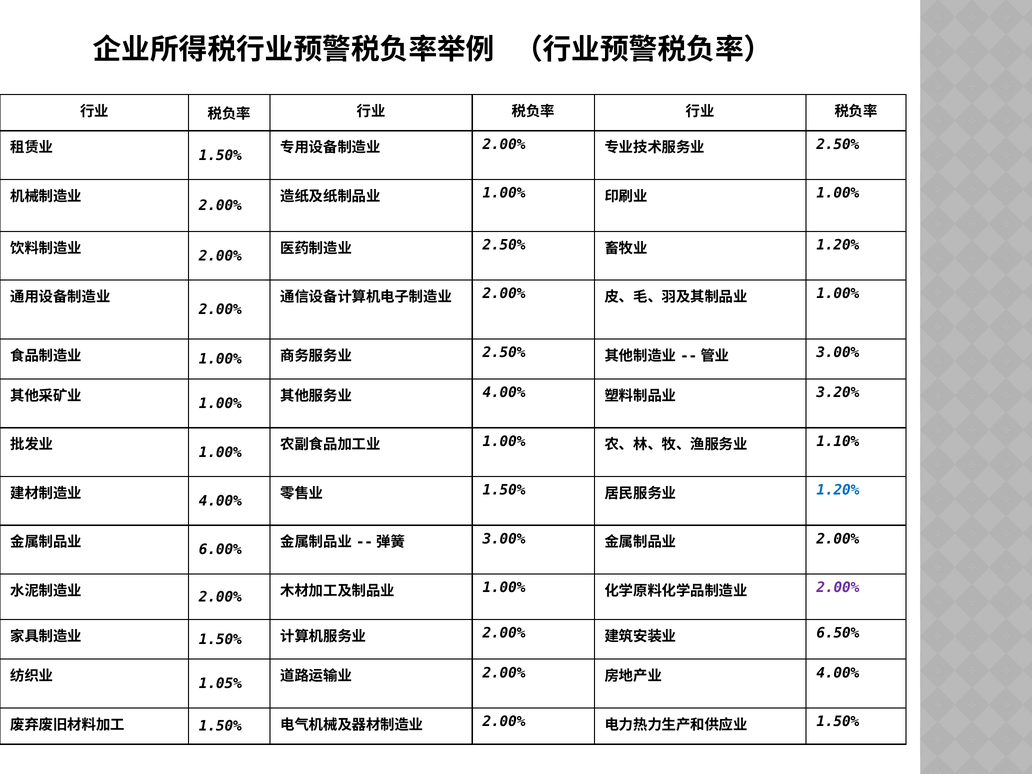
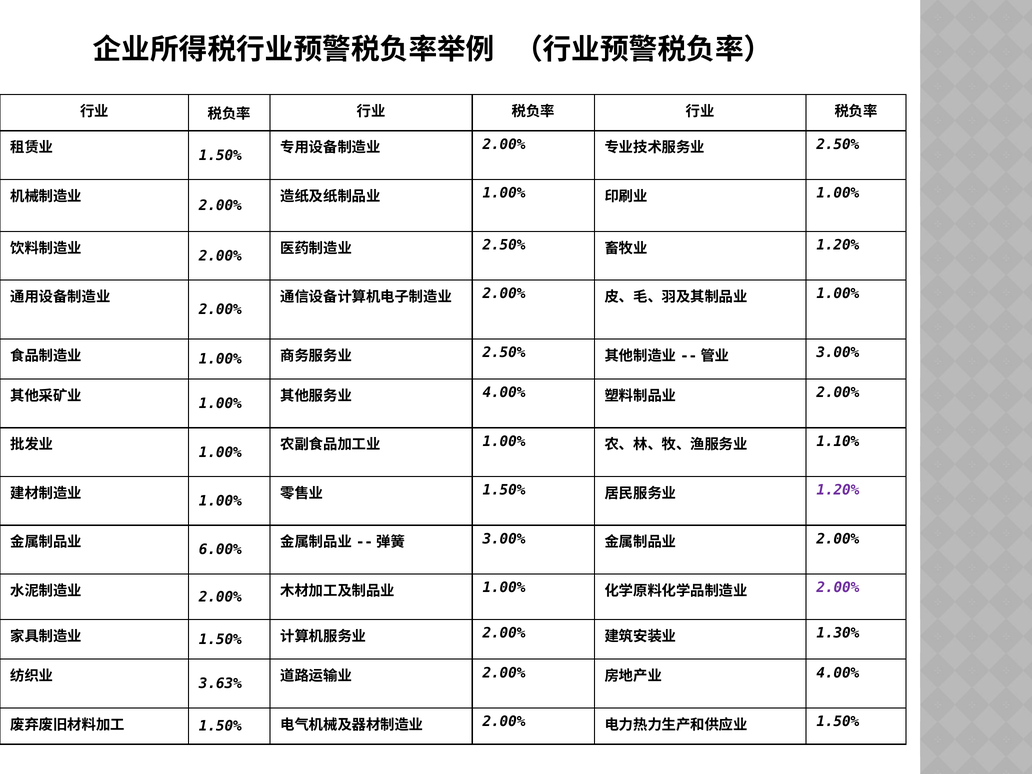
3.20% at (838, 393): 3.20% -> 2.00%
4.00% at (220, 501): 4.00% -> 1.00%
1.20% at (838, 490) colour: blue -> purple
6.50%: 6.50% -> 1.30%
1.05%: 1.05% -> 3.63%
